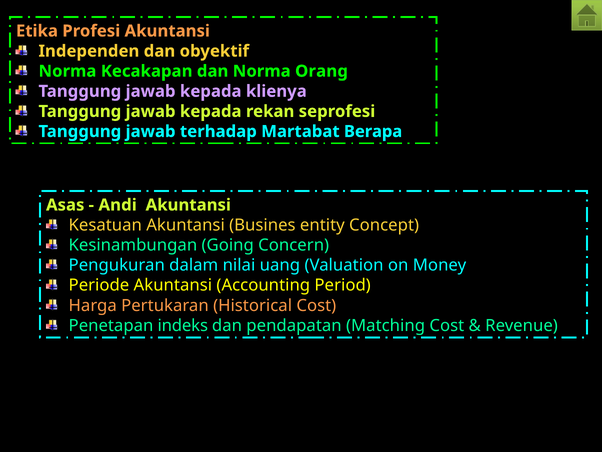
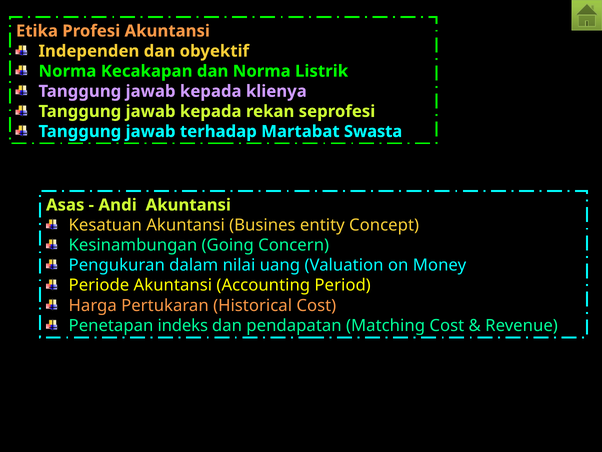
Orang: Orang -> Listrik
Berapa: Berapa -> Swasta
